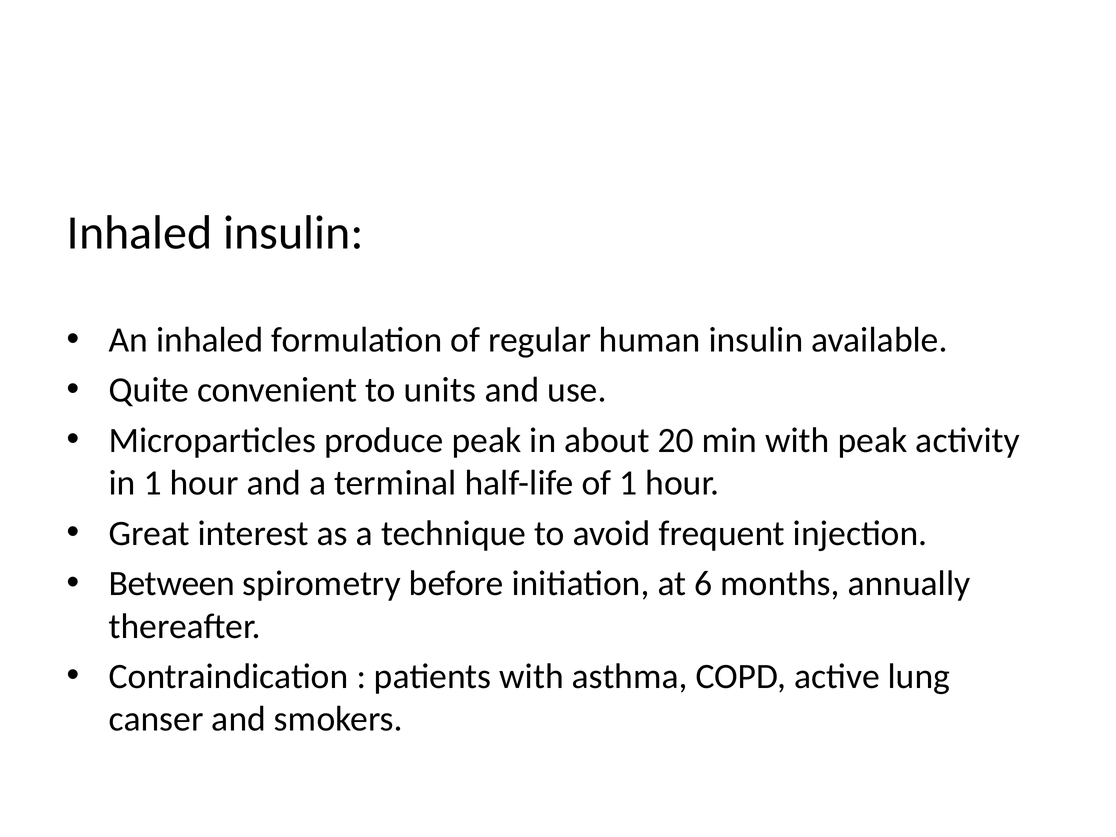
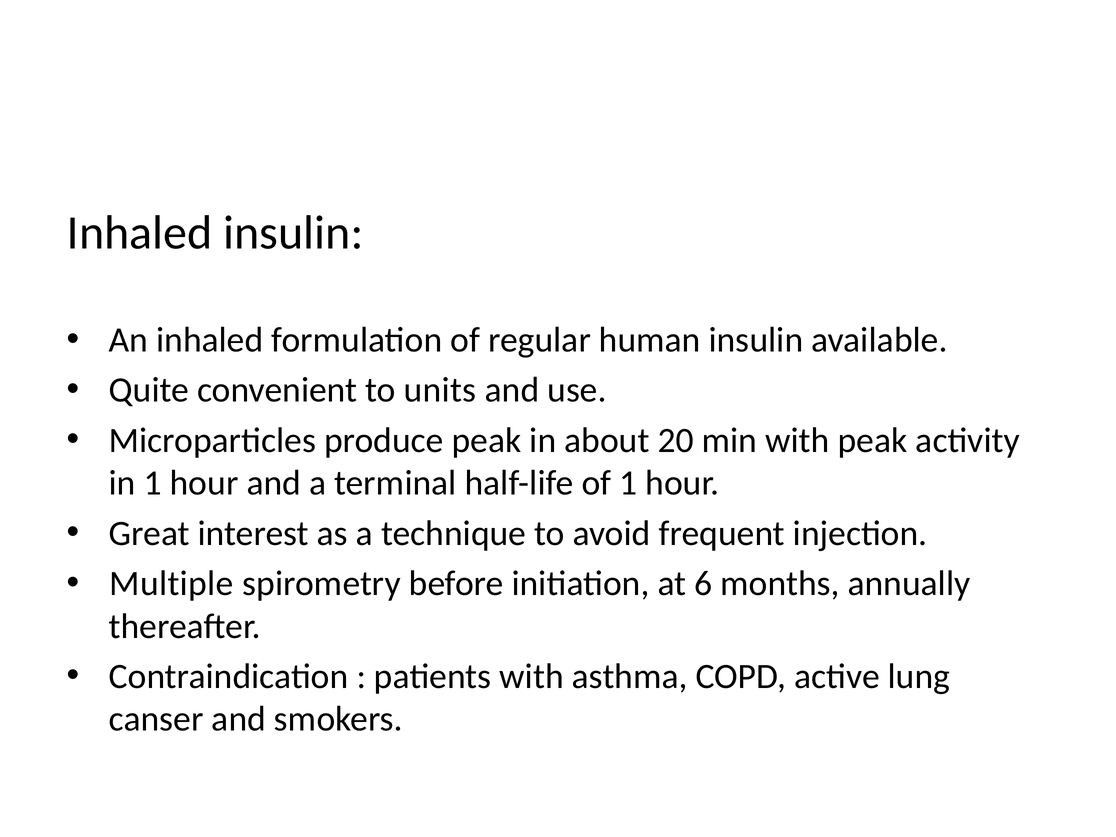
Between: Between -> Multiple
